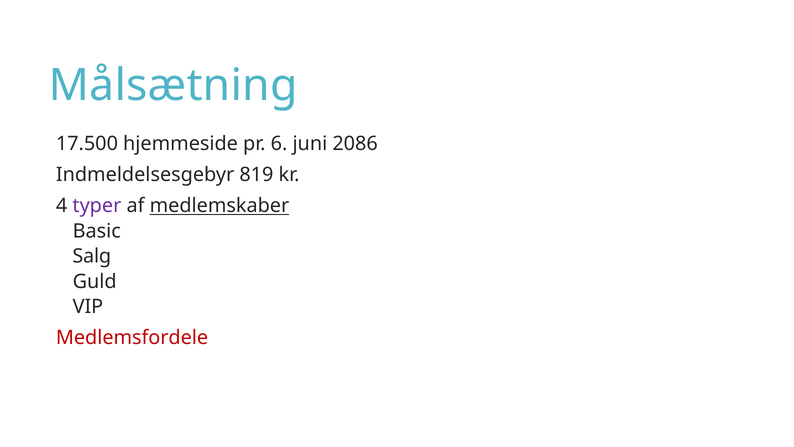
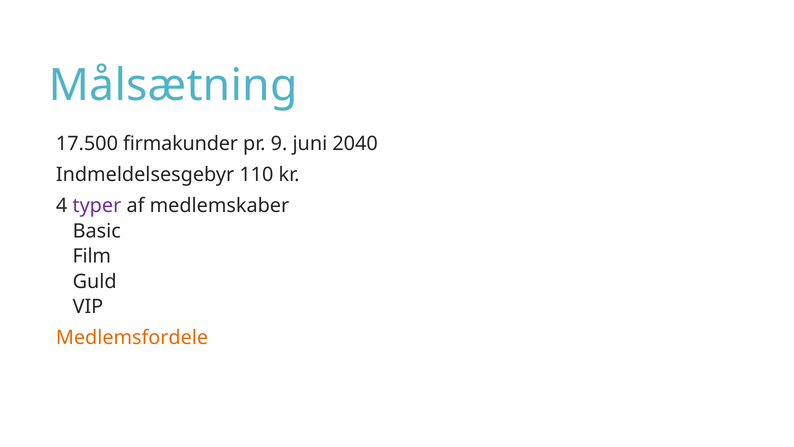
hjemmeside: hjemmeside -> firmakunder
6: 6 -> 9
2086: 2086 -> 2040
819: 819 -> 110
medlemskaber underline: present -> none
Salg: Salg -> Film
Medlemsfordele colour: red -> orange
